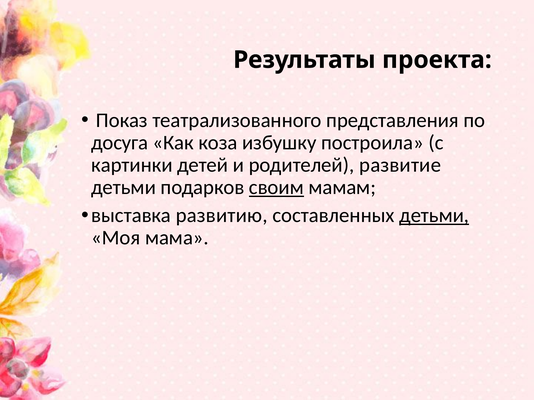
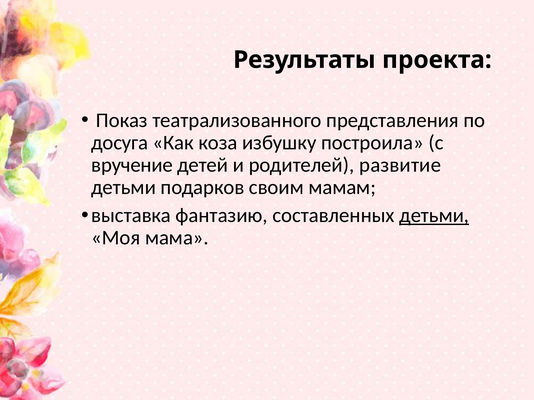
картинки: картинки -> вручение
своим underline: present -> none
развитию: развитию -> фантазию
